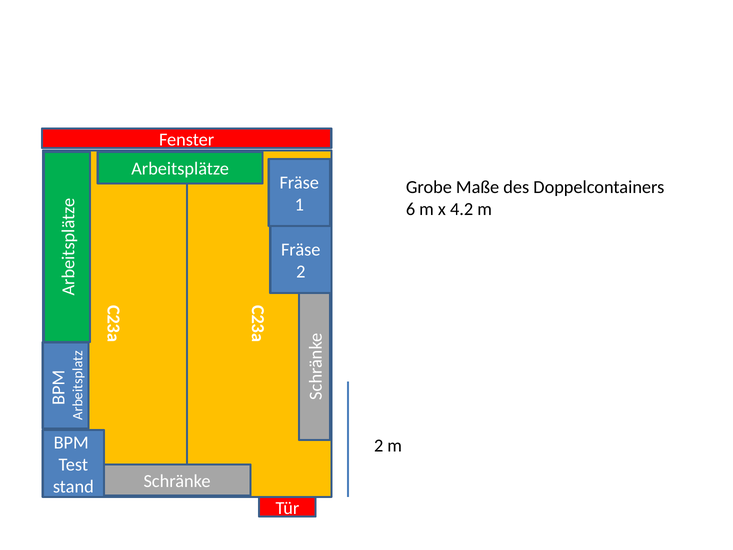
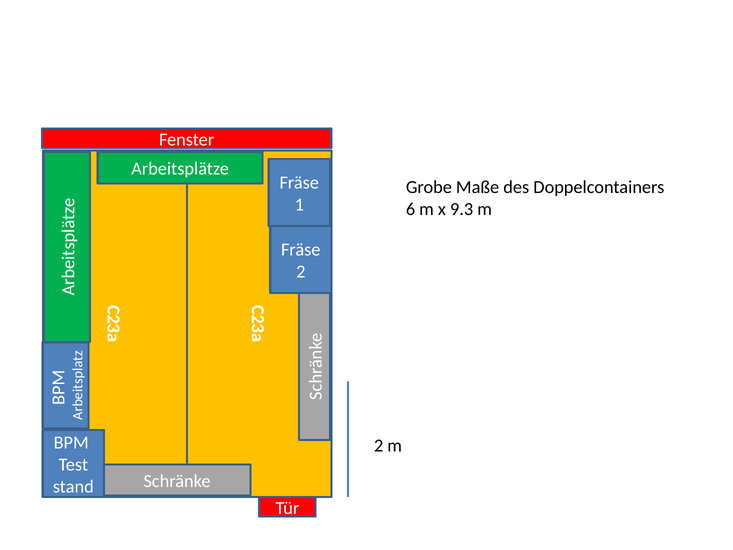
4.2: 4.2 -> 9.3
